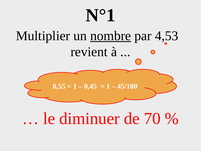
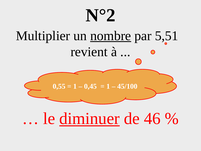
N°1: N°1 -> N°2
4,53: 4,53 -> 5,51
diminuer underline: none -> present
70: 70 -> 46
